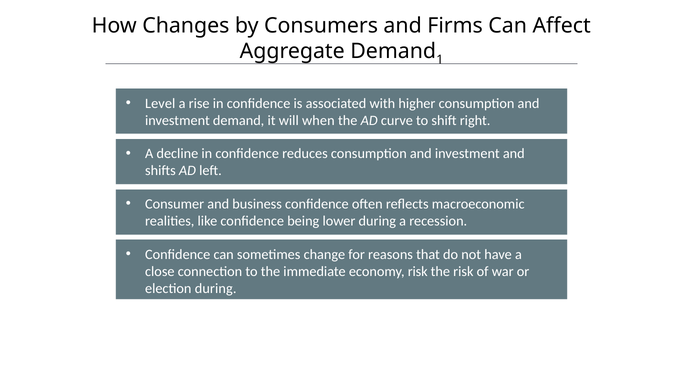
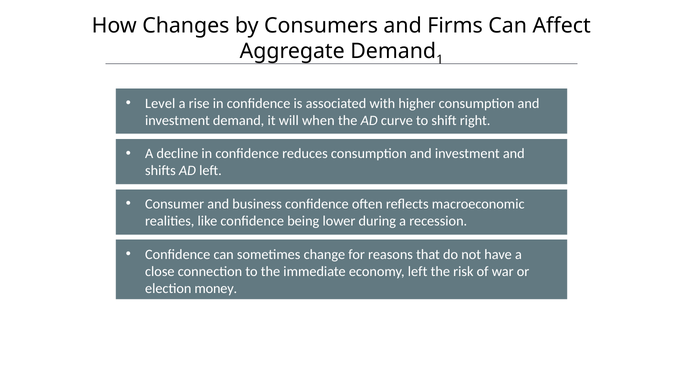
economy risk: risk -> left
election during: during -> money
